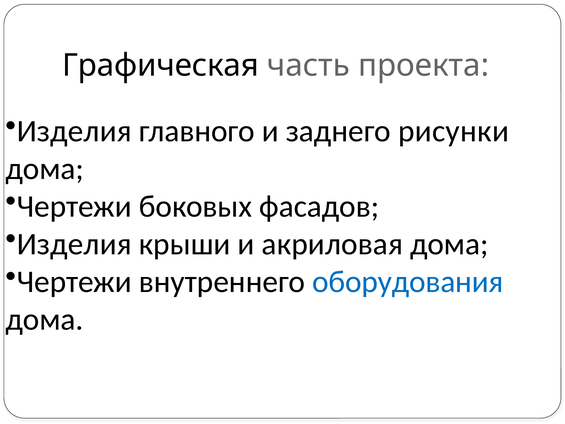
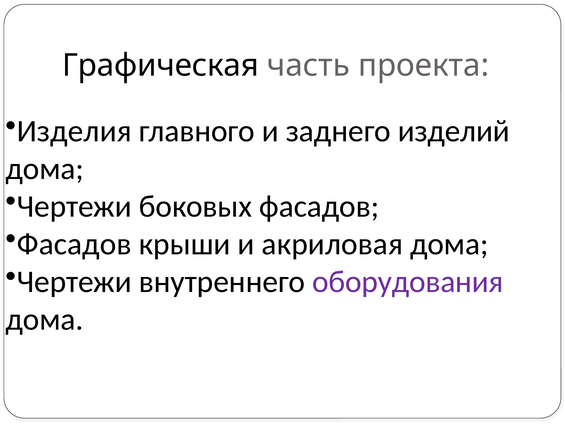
рисунки: рисунки -> изделий
Изделия at (74, 244): Изделия -> Фасадов
оборудования colour: blue -> purple
